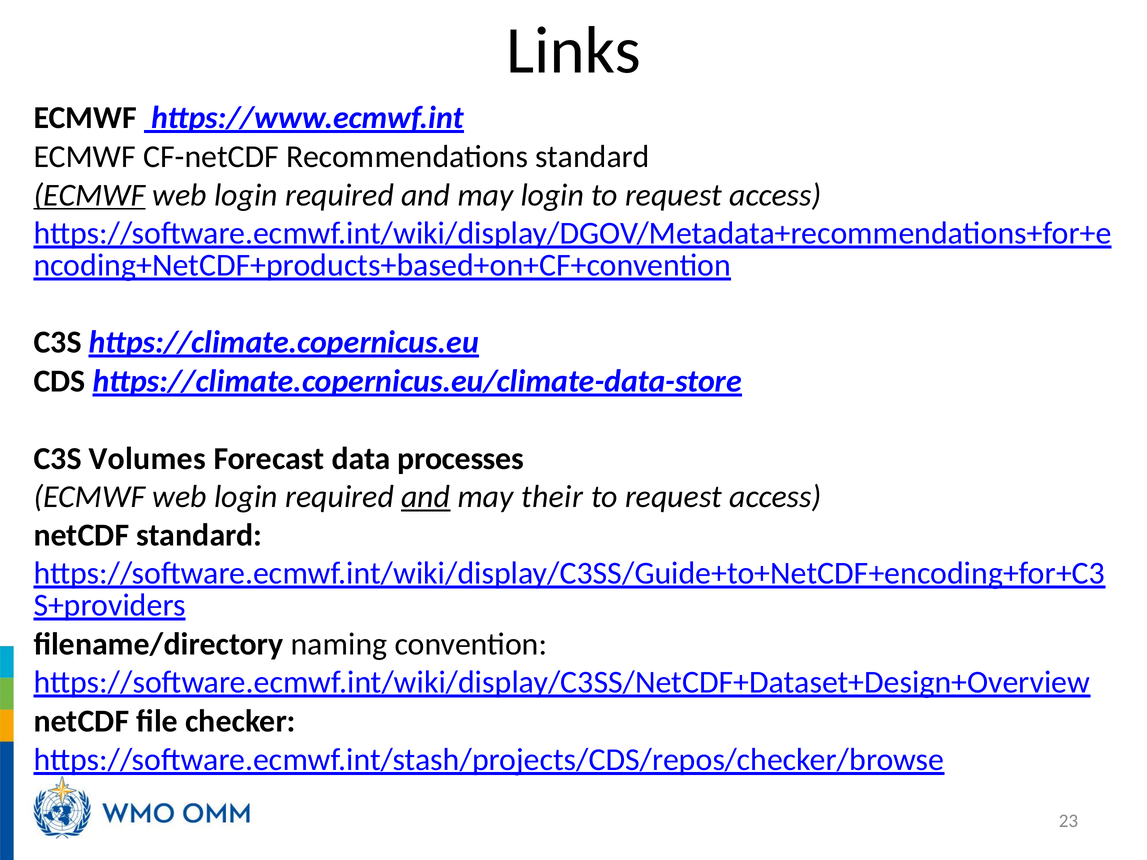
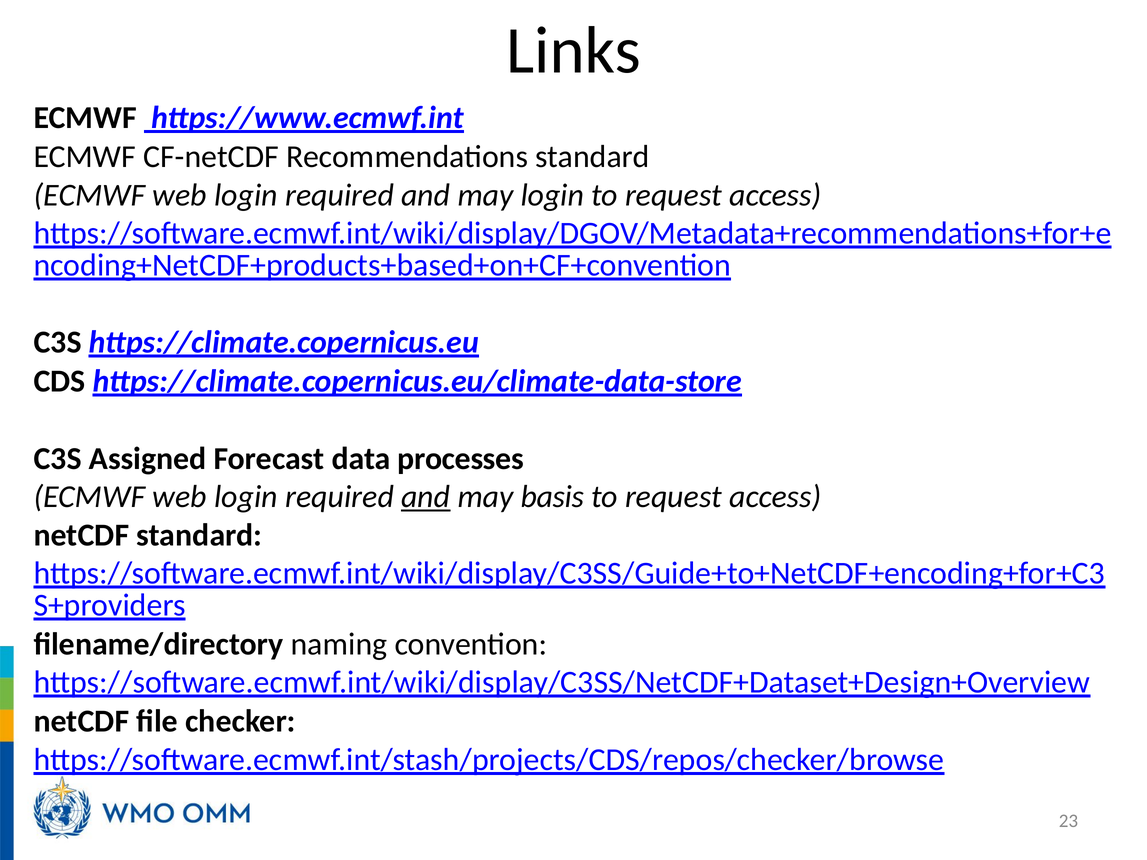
ECMWF at (89, 195) underline: present -> none
Volumes: Volumes -> Assigned
their: their -> basis
